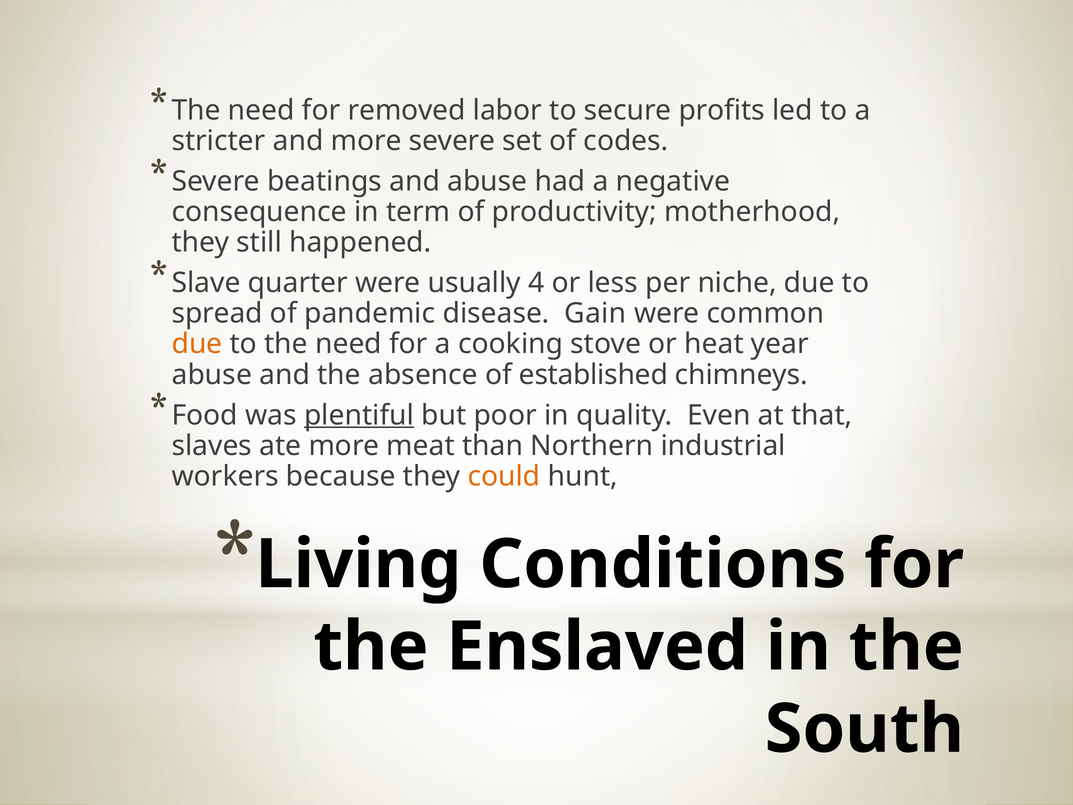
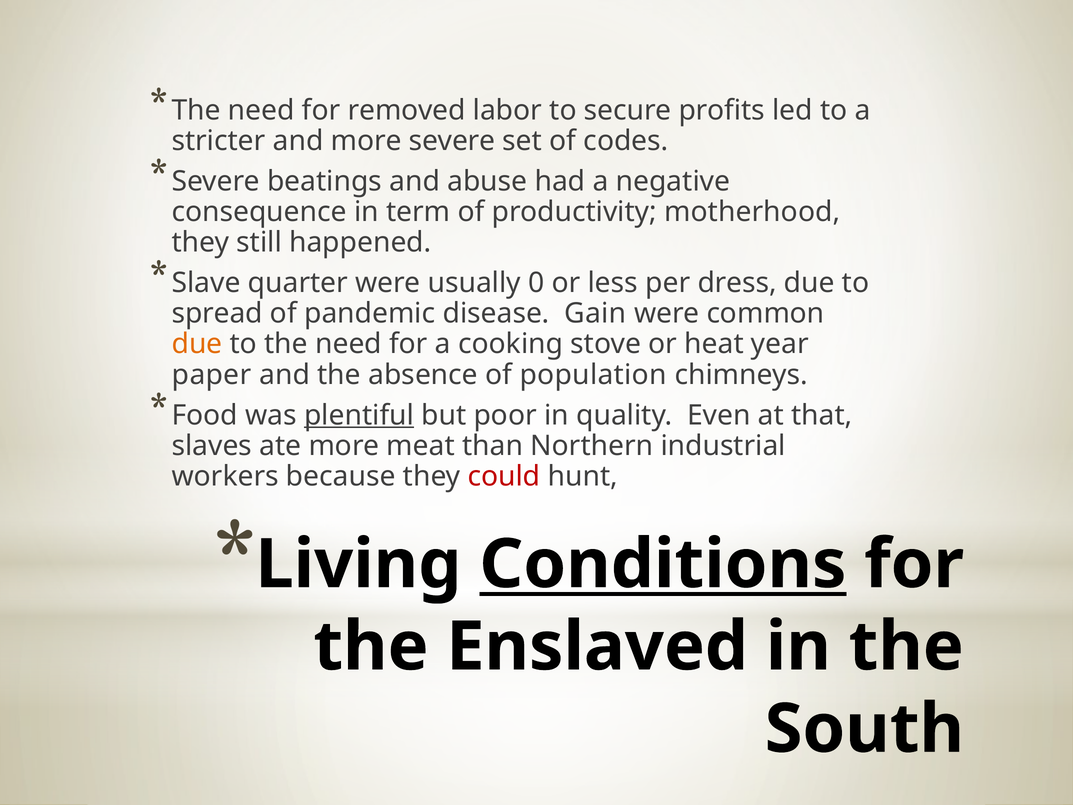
4: 4 -> 0
niche: niche -> dress
abuse at (212, 375): abuse -> paper
established: established -> population
could colour: orange -> red
Conditions underline: none -> present
